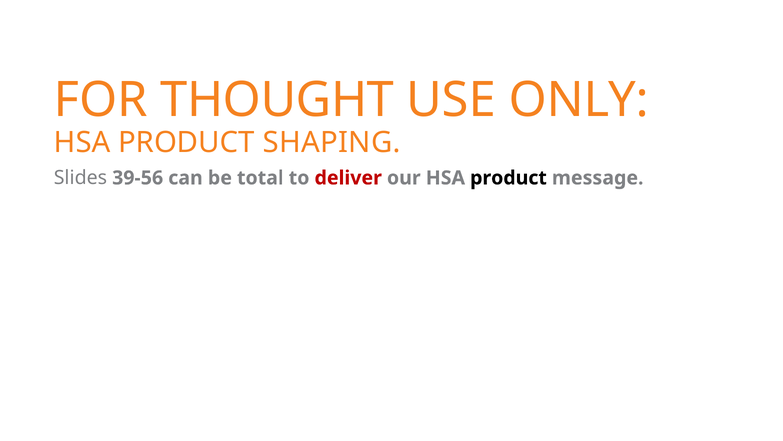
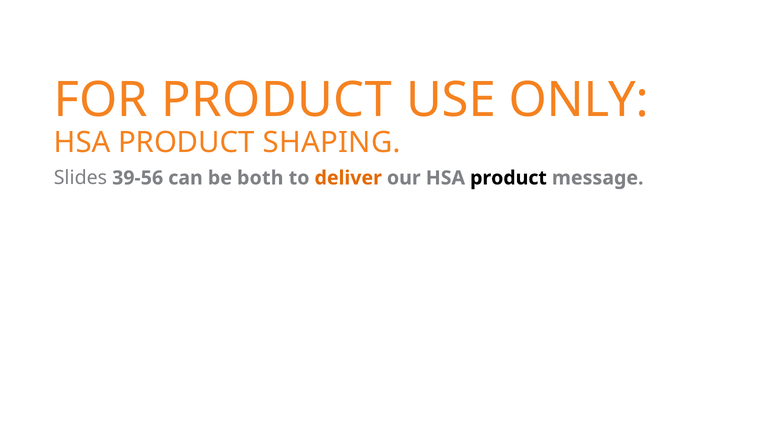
FOR THOUGHT: THOUGHT -> PRODUCT
total: total -> both
deliver colour: red -> orange
